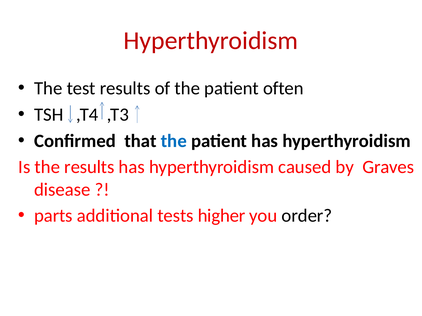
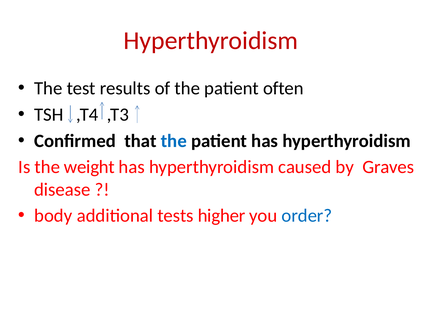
the results: results -> weight
parts: parts -> body
order colour: black -> blue
